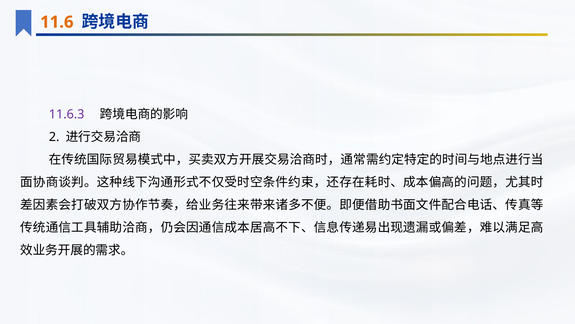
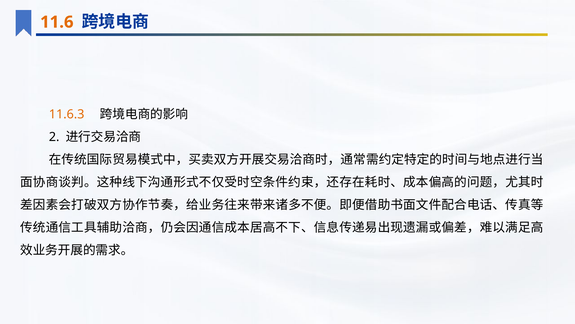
11.6.3 colour: purple -> orange
